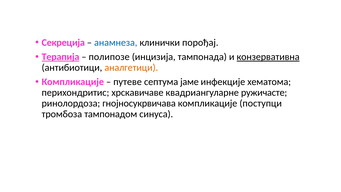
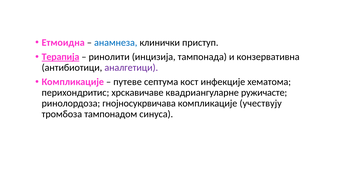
Секреција: Секреција -> Етмоидна
порођај: порођај -> приступ
полипозе: полипозе -> ринолити
конзервативна underline: present -> none
аналгетици colour: orange -> purple
јаме: јаме -> кост
поступци: поступци -> учествују
